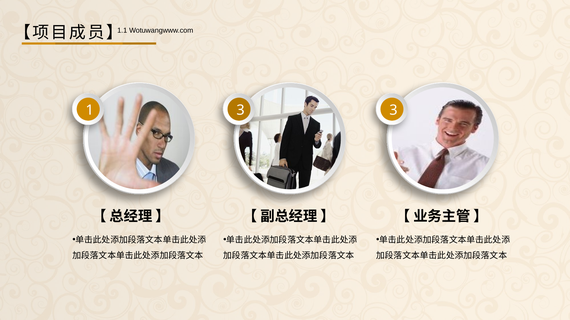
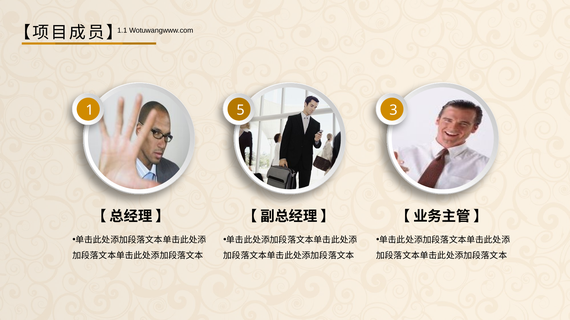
1 3: 3 -> 5
